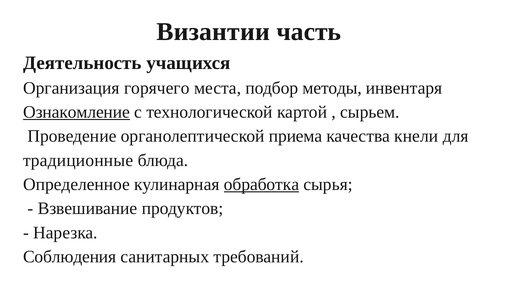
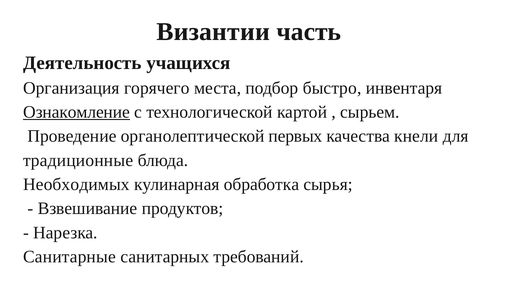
методы: методы -> быстро
приема: приема -> первых
Определенное: Определенное -> Необходимых
обработка underline: present -> none
Соблюдения: Соблюдения -> Санитарные
